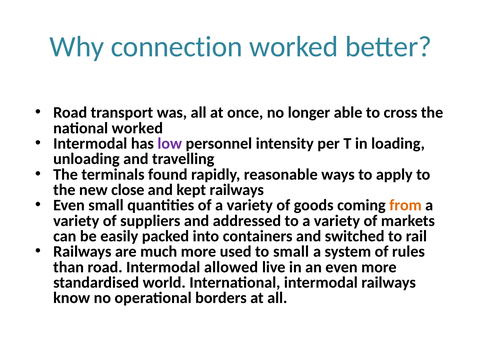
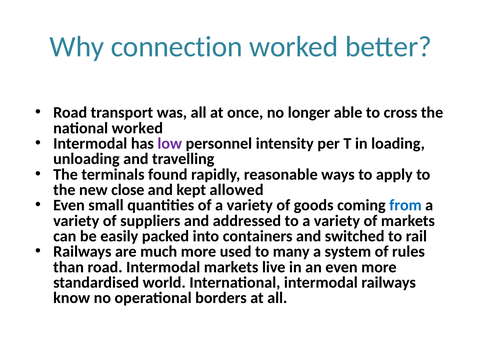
kept railways: railways -> allowed
from colour: orange -> blue
to small: small -> many
Intermodal allowed: allowed -> markets
